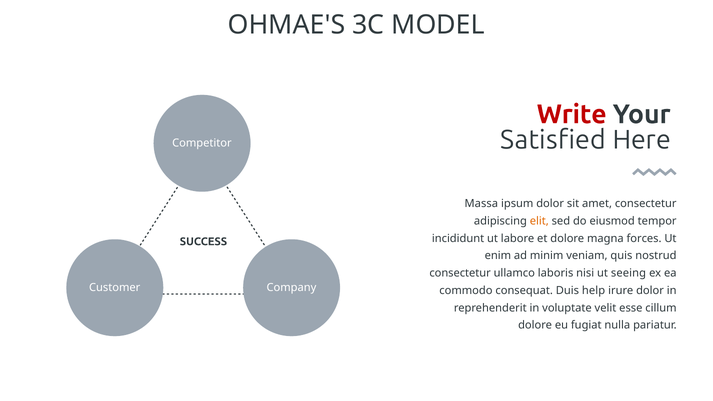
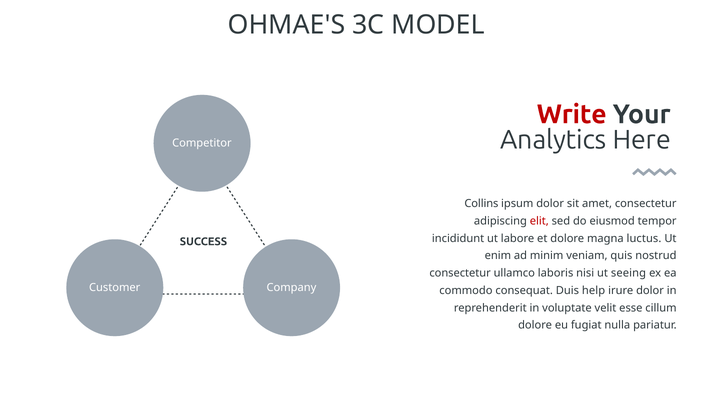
Satisfied: Satisfied -> Analytics
Massa: Massa -> Collins
elit colour: orange -> red
forces: forces -> luctus
